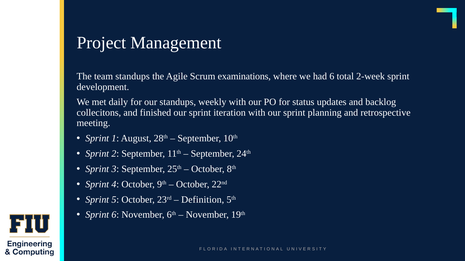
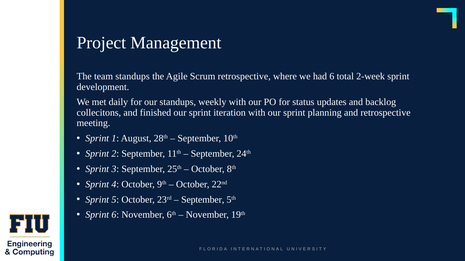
Scrum examinations: examinations -> retrospective
Definition at (203, 200): Definition -> September
